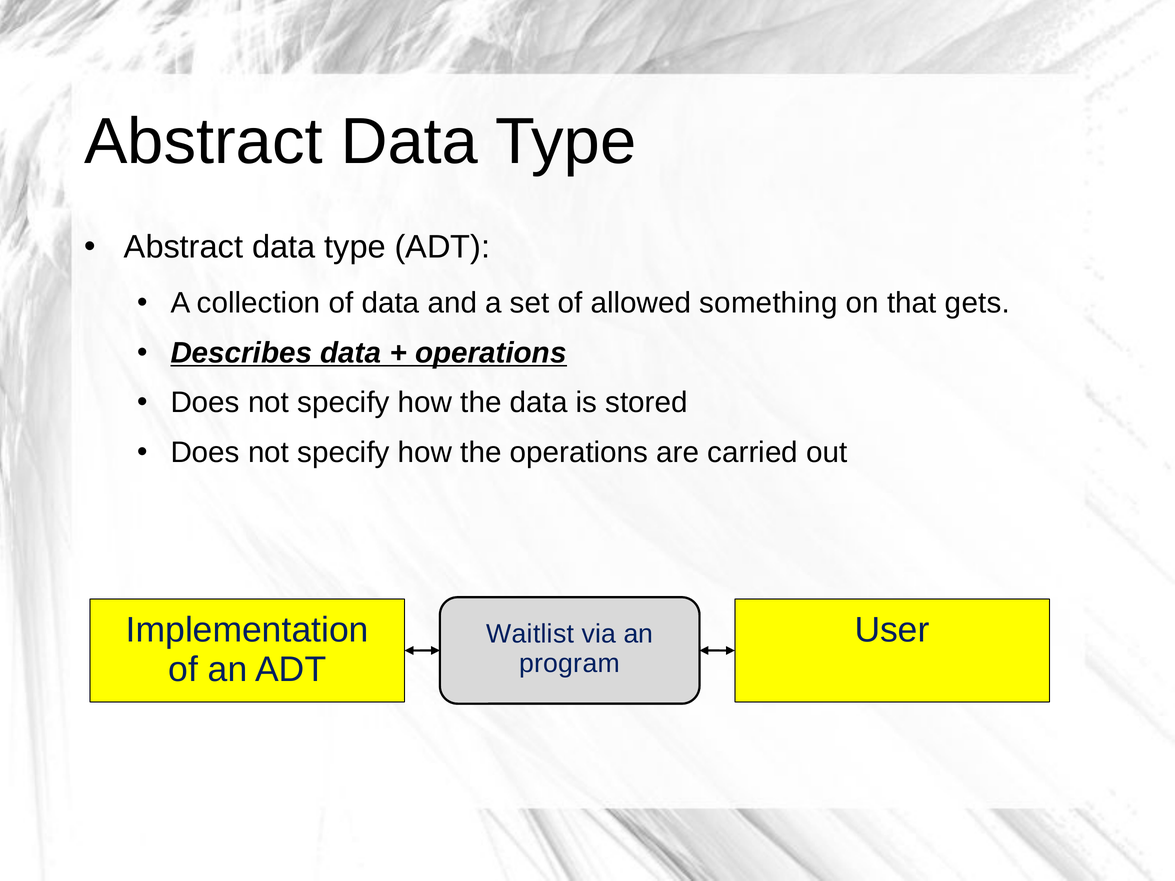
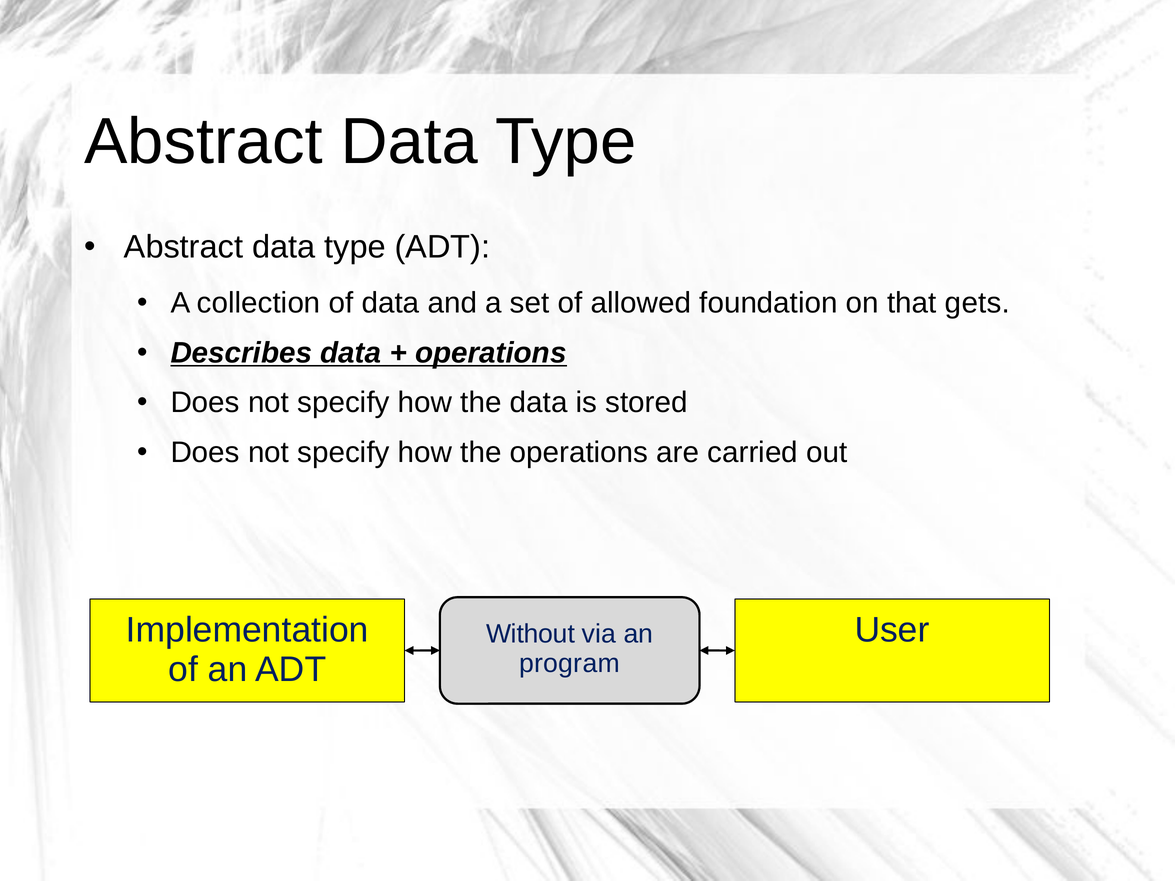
something: something -> foundation
Waitlist: Waitlist -> Without
